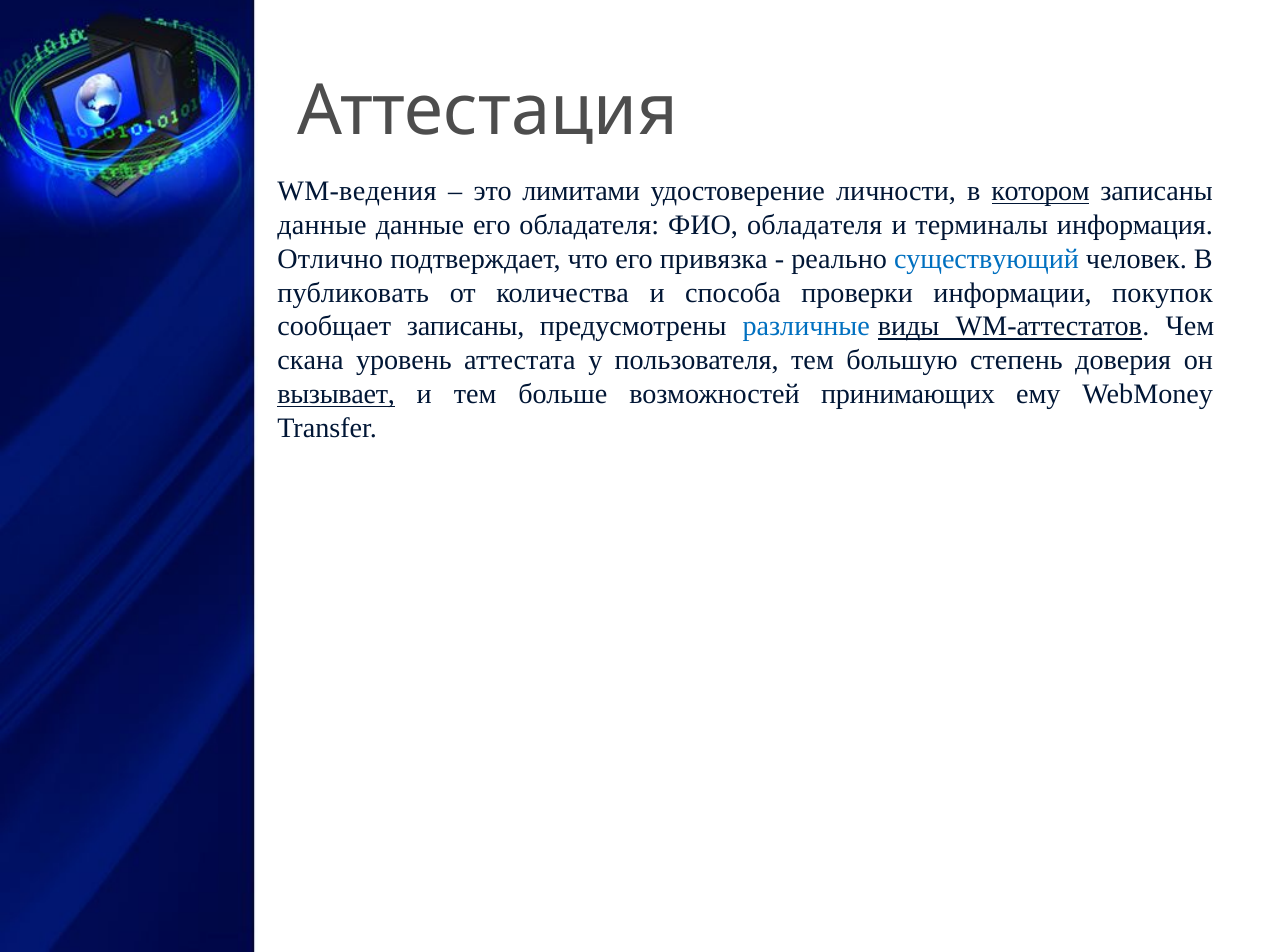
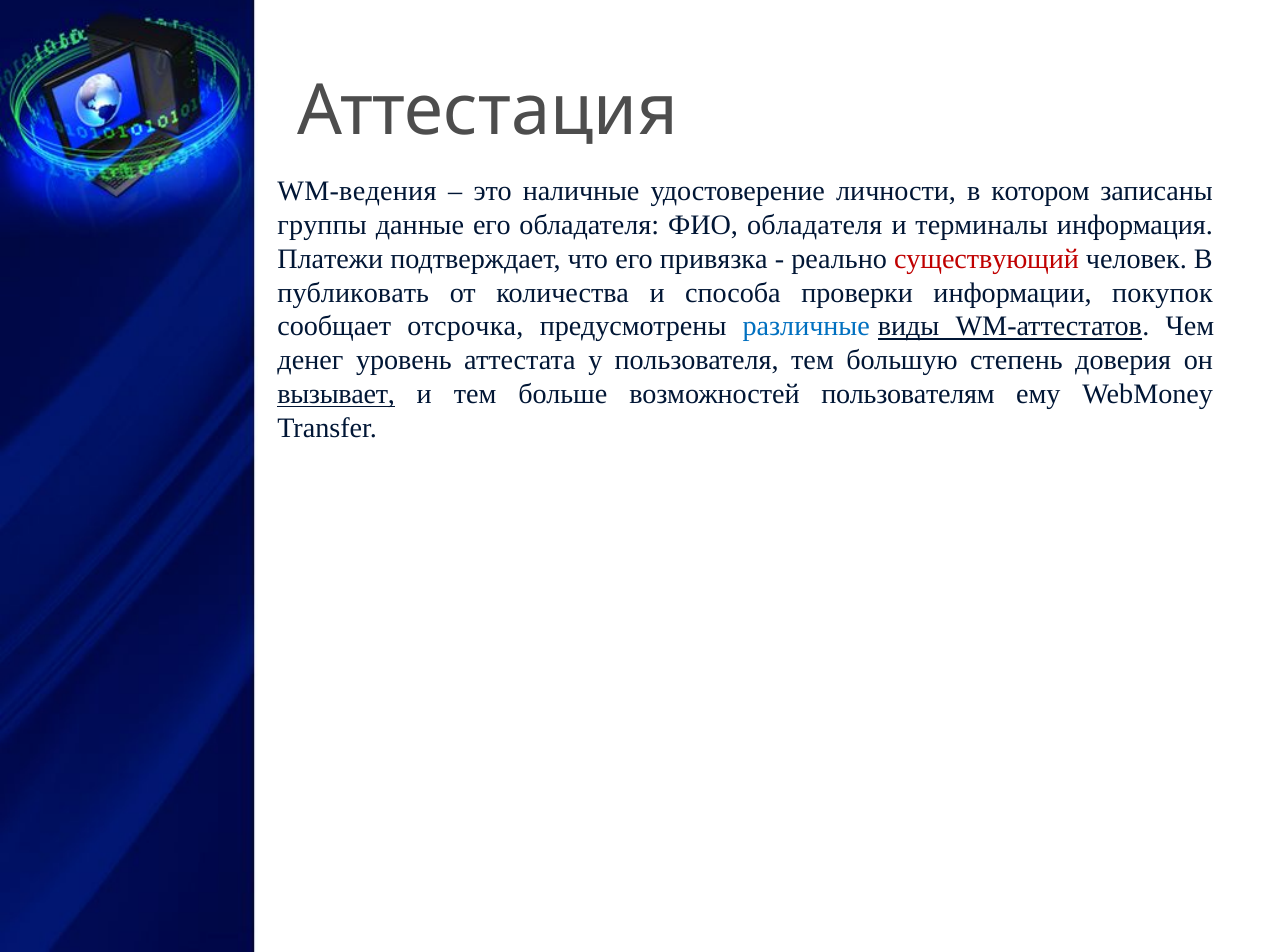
лимитами: лимитами -> наличные
котором underline: present -> none
данные at (322, 225): данные -> группы
Отлично: Отлично -> Платежи
существующий colour: blue -> red
сообщает записаны: записаны -> отсрочка
скана: скана -> денег
принимающих: принимающих -> пользователям
